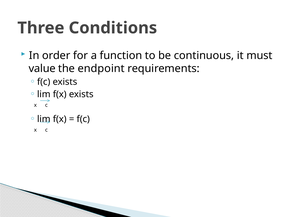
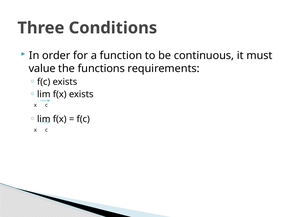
endpoint: endpoint -> functions
